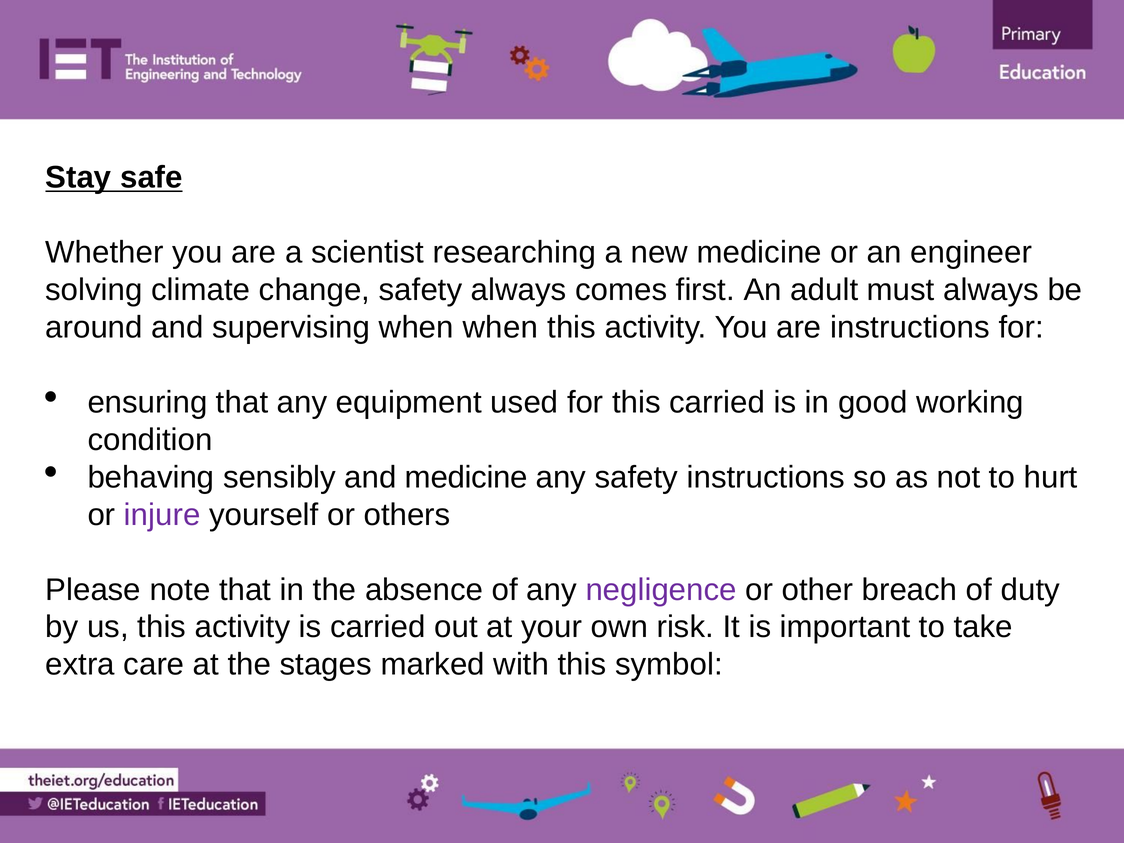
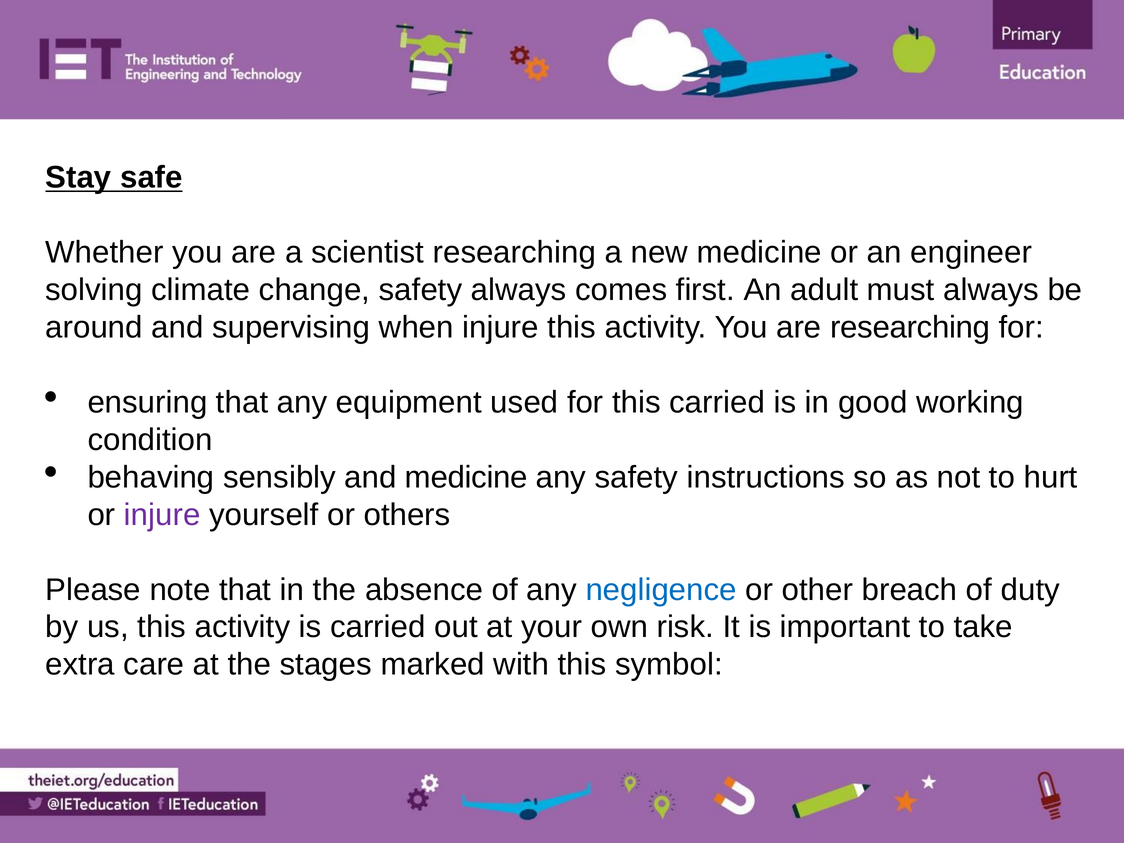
when when: when -> injure
are instructions: instructions -> researching
negligence colour: purple -> blue
